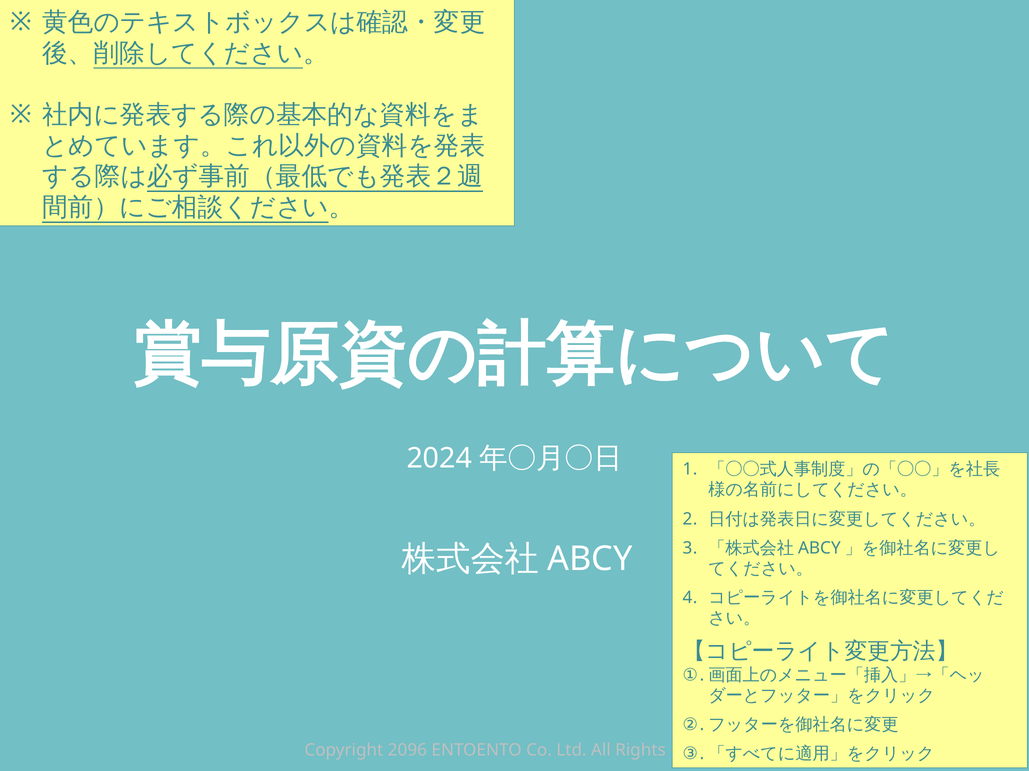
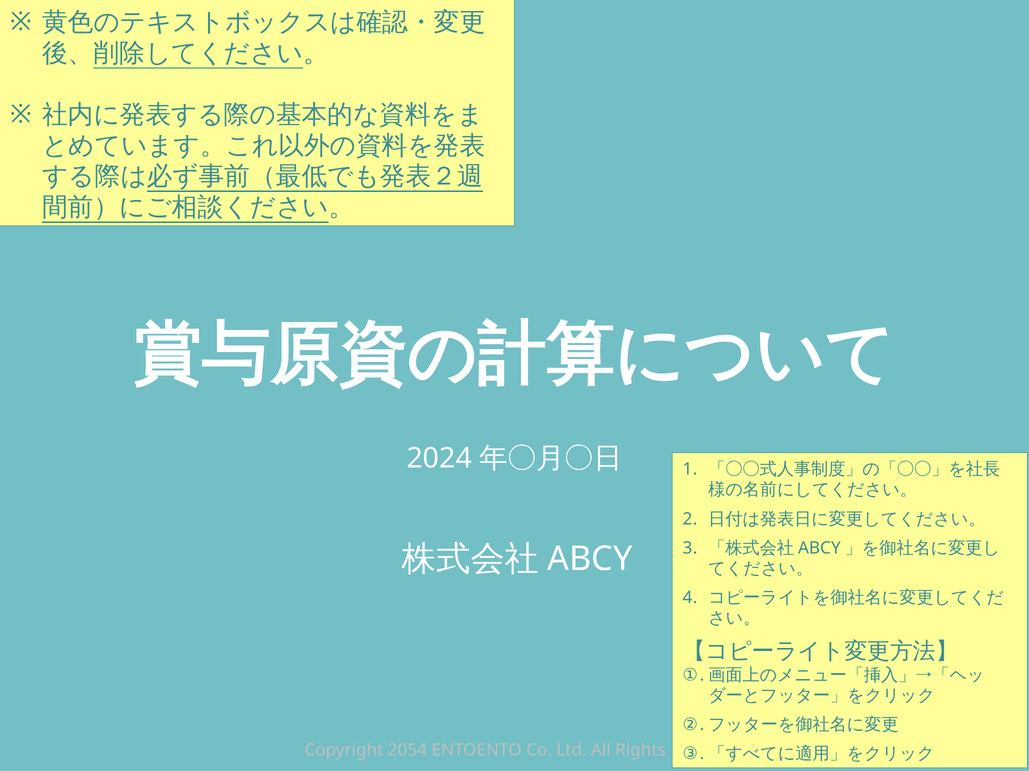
2096: 2096 -> 2054
